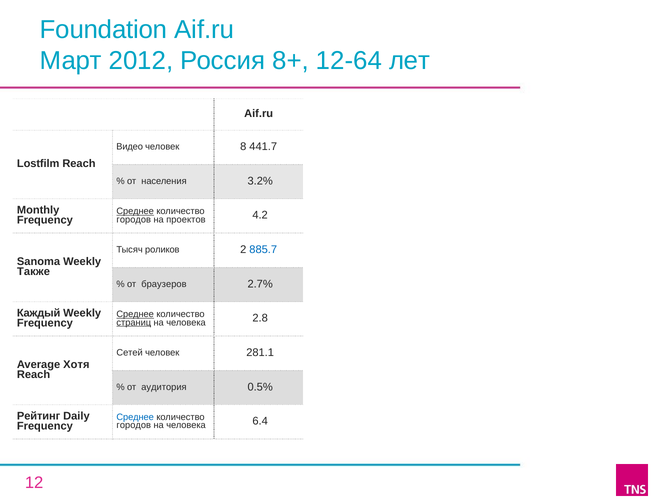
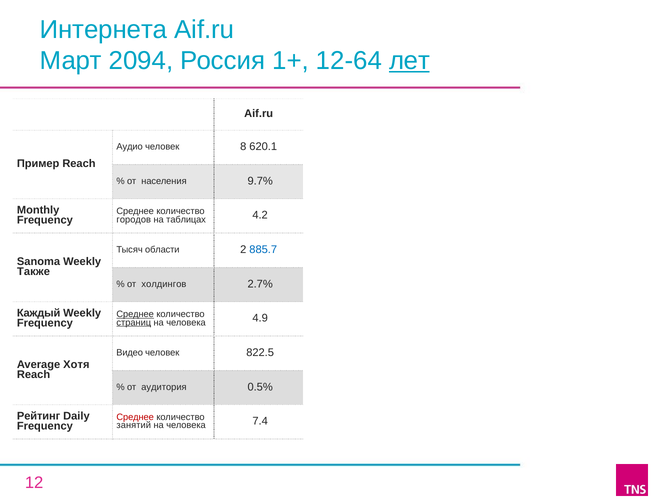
Foundation: Foundation -> Интернета
2012: 2012 -> 2094
8+: 8+ -> 1+
лет underline: none -> present
Видео: Видео -> Аудио
441.7: 441.7 -> 620.1
Lostfilm: Lostfilm -> Пример
3.2%: 3.2% -> 9.7%
Среднее at (135, 211) underline: present -> none
проектов: проектов -> таблицах
роликов: роликов -> области
браузеров: браузеров -> холдингов
2.8: 2.8 -> 4.9
Сетей: Сетей -> Видео
281.1: 281.1 -> 822.5
Среднее at (135, 417) colour: blue -> red
городов at (134, 425): городов -> занятий
6.4: 6.4 -> 7.4
